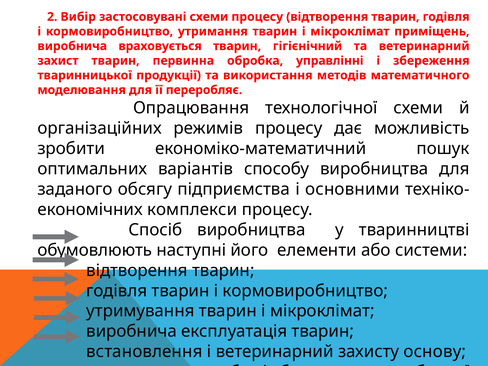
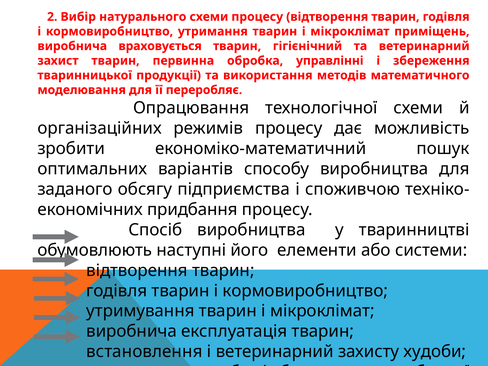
застосовувані: застосовувані -> натурального
основними: основними -> споживчою
комплекси: комплекси -> придбання
основу: основу -> худоби
